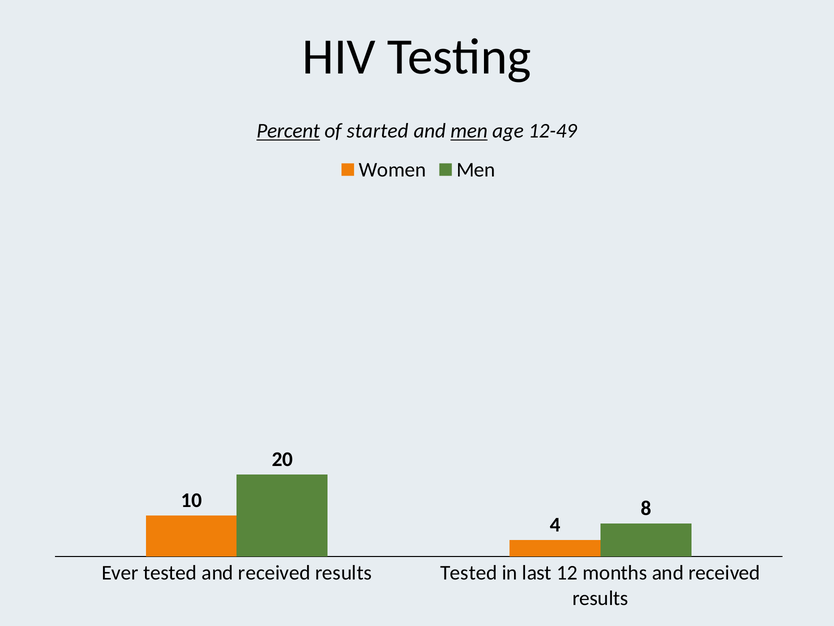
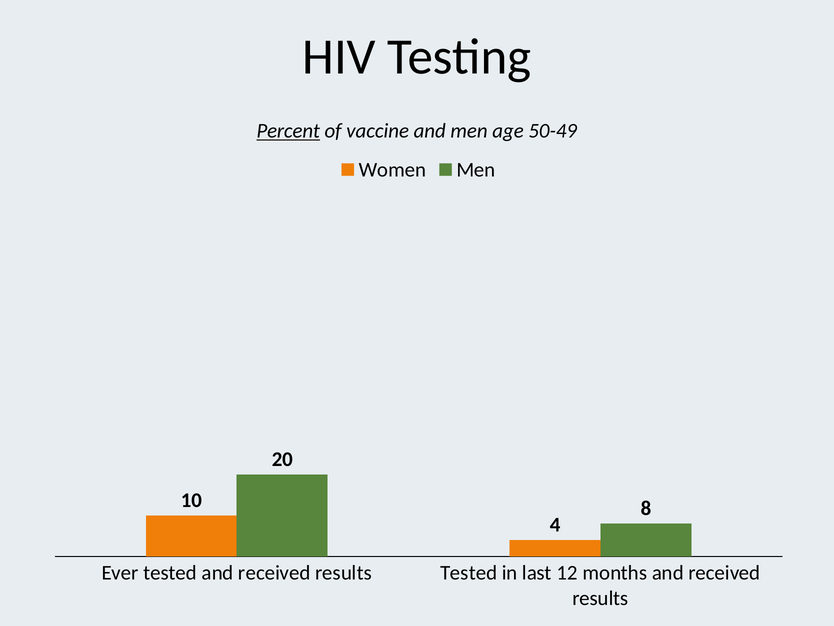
started: started -> vaccine
men at (469, 131) underline: present -> none
12-49: 12-49 -> 50-49
